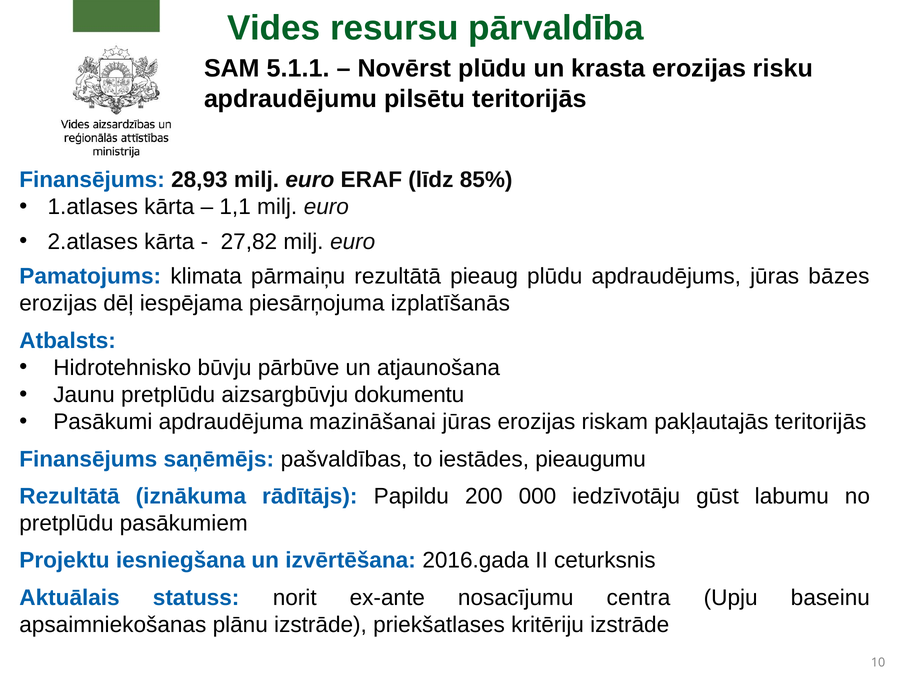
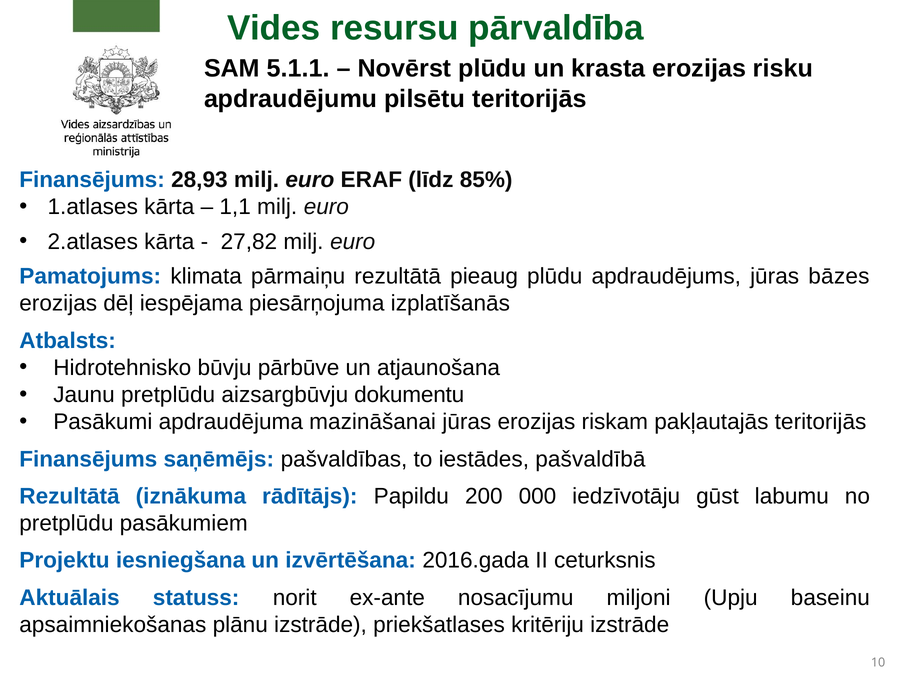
pieaugumu: pieaugumu -> pašvaldībā
centra: centra -> miljoni
